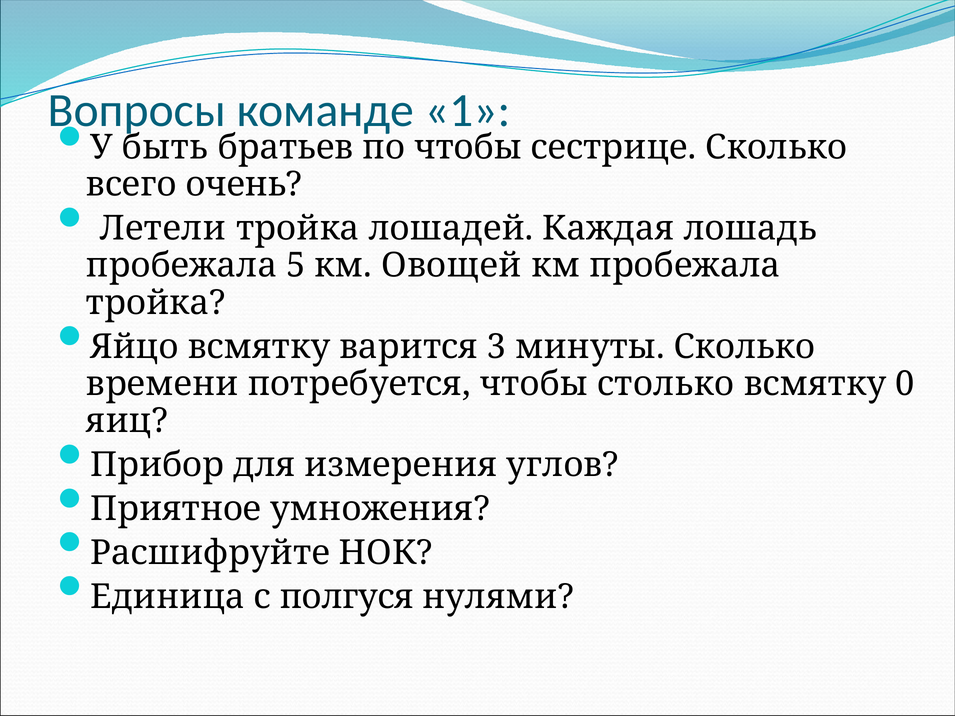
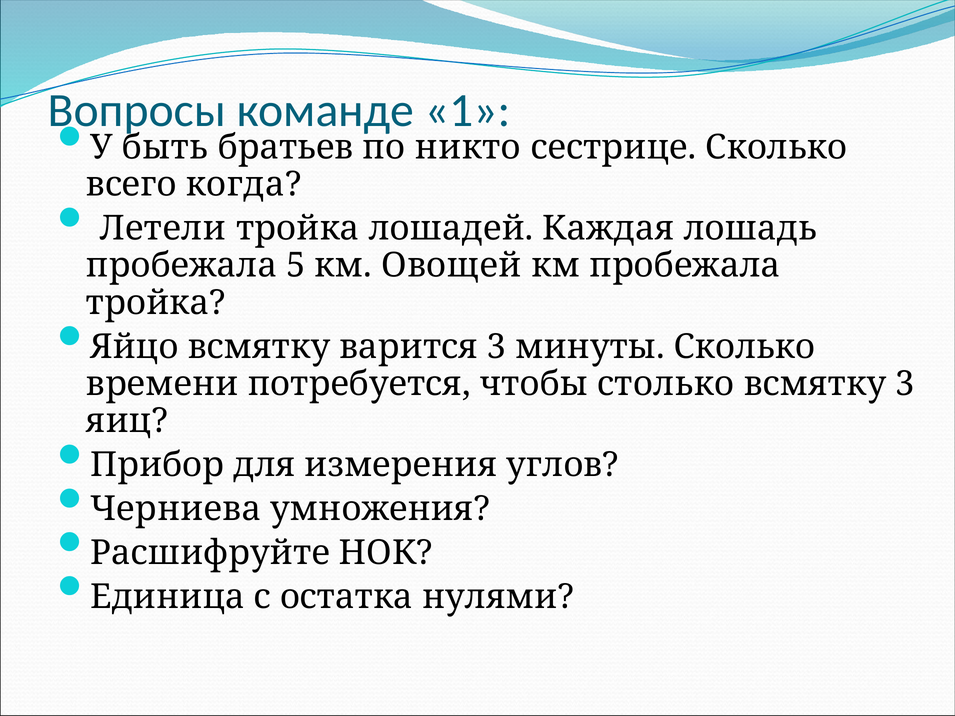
по чтобы: чтобы -> никто
очень: очень -> когда
всмятку 0: 0 -> 3
Приятное: Приятное -> Черниева
полгуся: полгуся -> остатка
